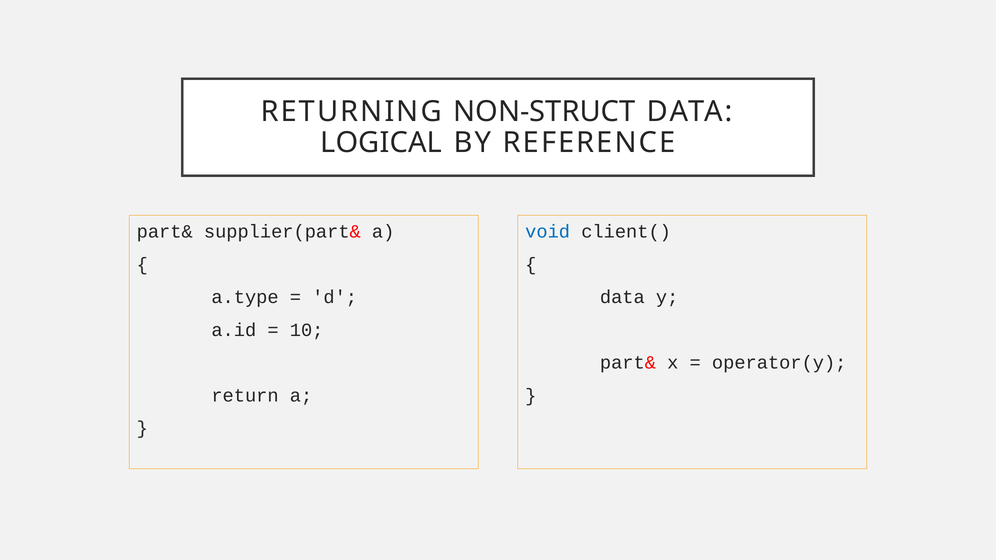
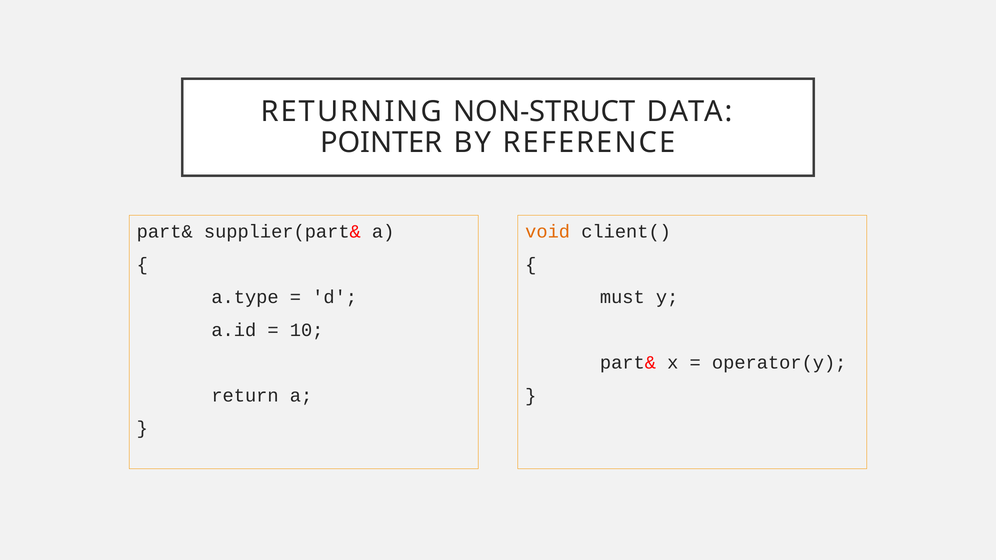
LOGICAL: LOGICAL -> POINTER
void colour: blue -> orange
data at (622, 297): data -> must
